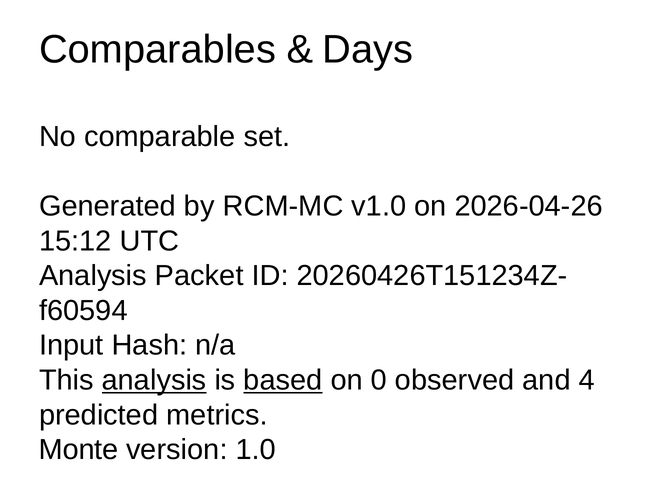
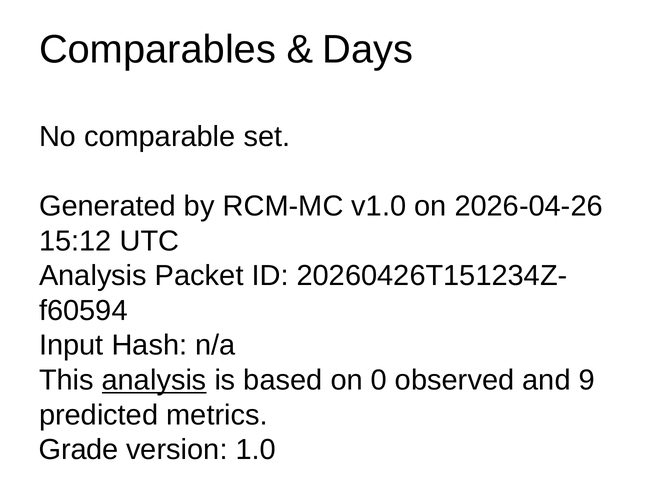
based underline: present -> none
4: 4 -> 9
Monte: Monte -> Grade
